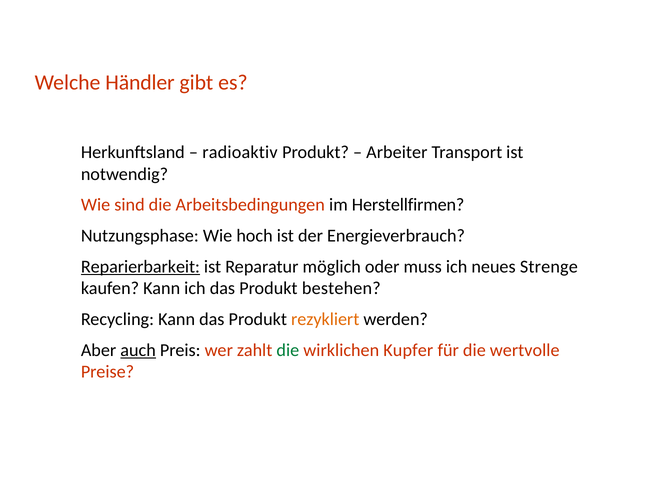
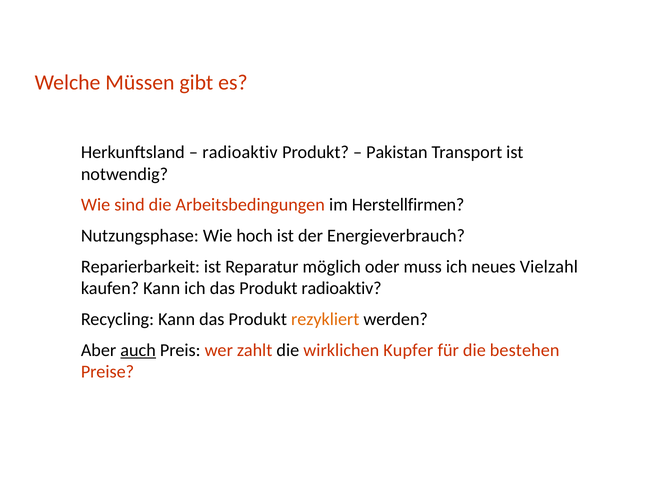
Händler: Händler -> Müssen
Arbeiter: Arbeiter -> Pakistan
Reparierbarkeit underline: present -> none
Strenge: Strenge -> Vielzahl
Produkt bestehen: bestehen -> radioaktiv
die at (288, 350) colour: green -> black
wertvolle: wertvolle -> bestehen
